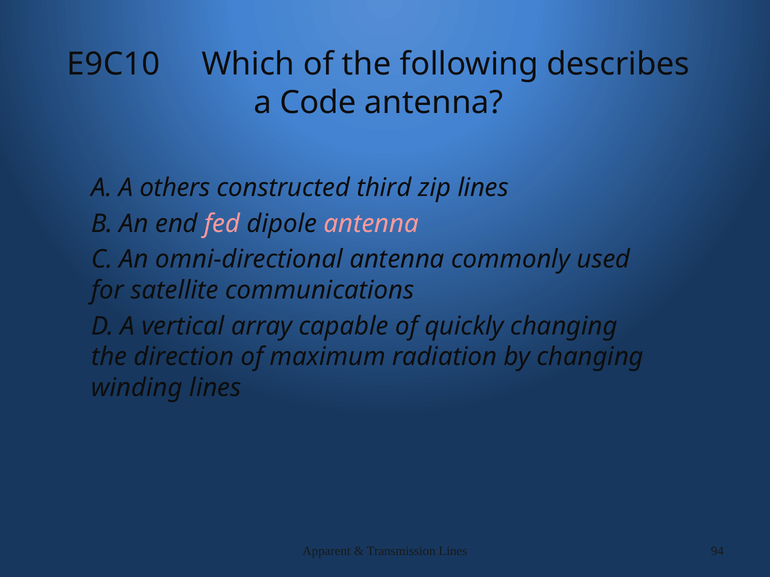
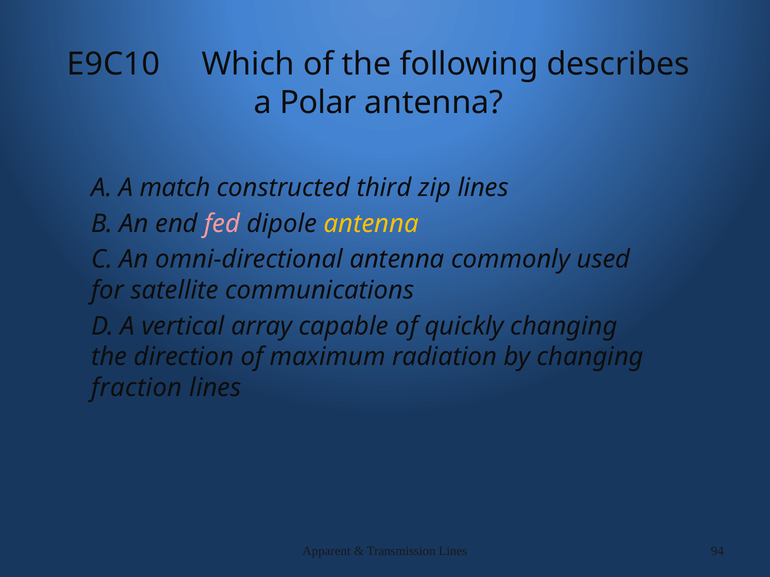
Code: Code -> Polar
others: others -> match
antenna at (371, 224) colour: pink -> yellow
winding: winding -> fraction
